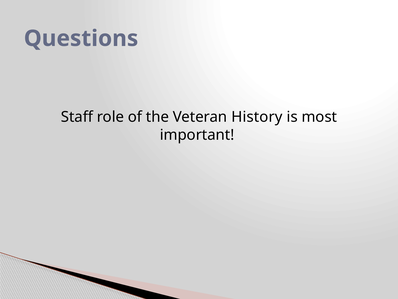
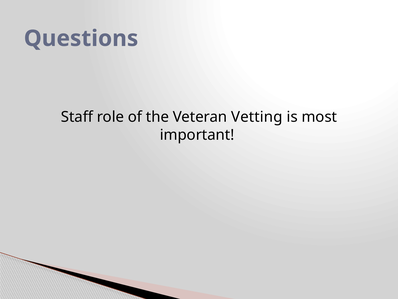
History: History -> Vetting
